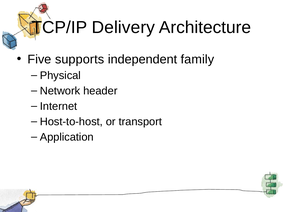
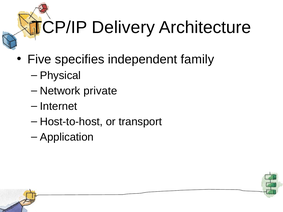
supports: supports -> specifies
header: header -> private
